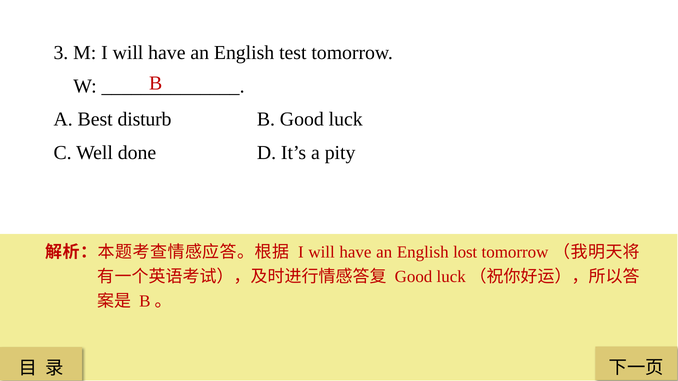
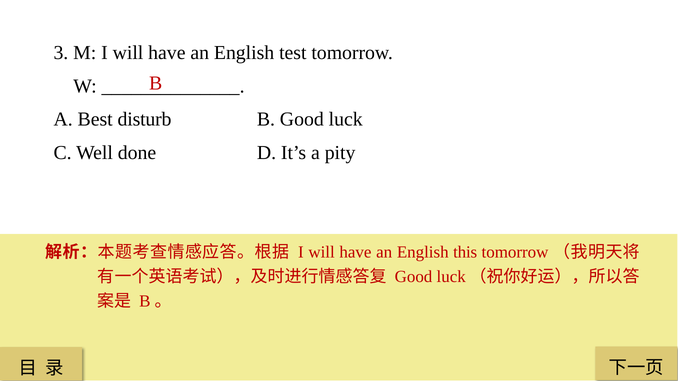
lost: lost -> this
